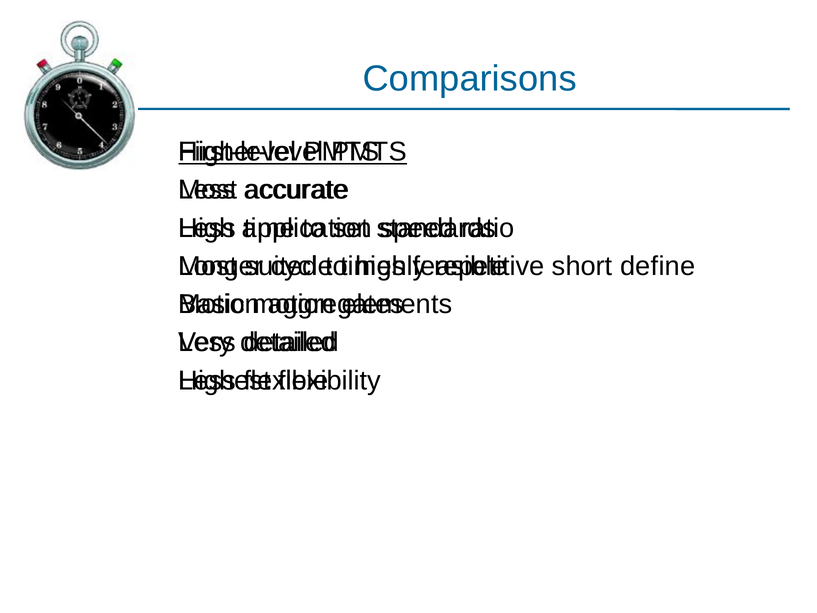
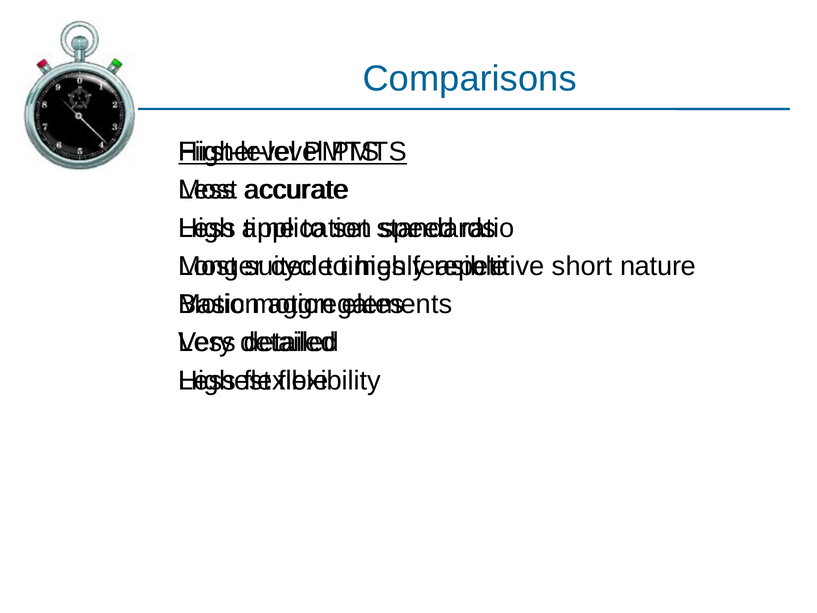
define: define -> nature
